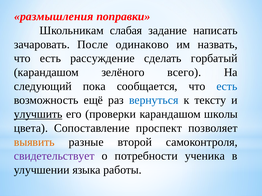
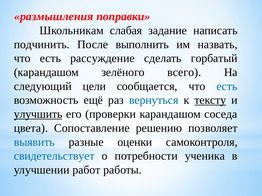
зачаровать: зачаровать -> подчинить
одинаково: одинаково -> выполнить
пока: пока -> цели
тексту underline: none -> present
школы: школы -> соседа
проспект: проспект -> решению
выявить colour: orange -> blue
второй: второй -> оценки
свидетельствует colour: purple -> blue
языка: языка -> работ
